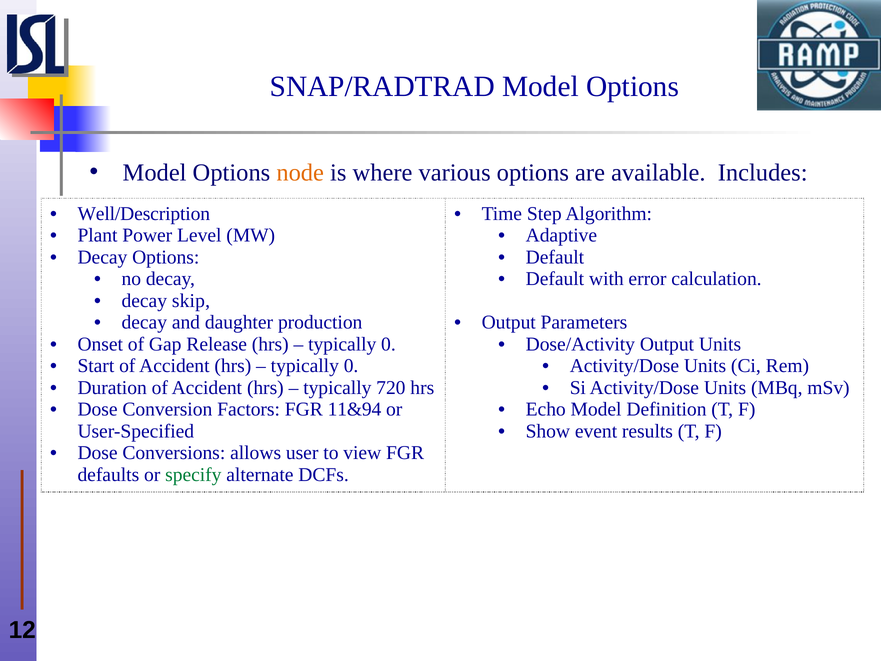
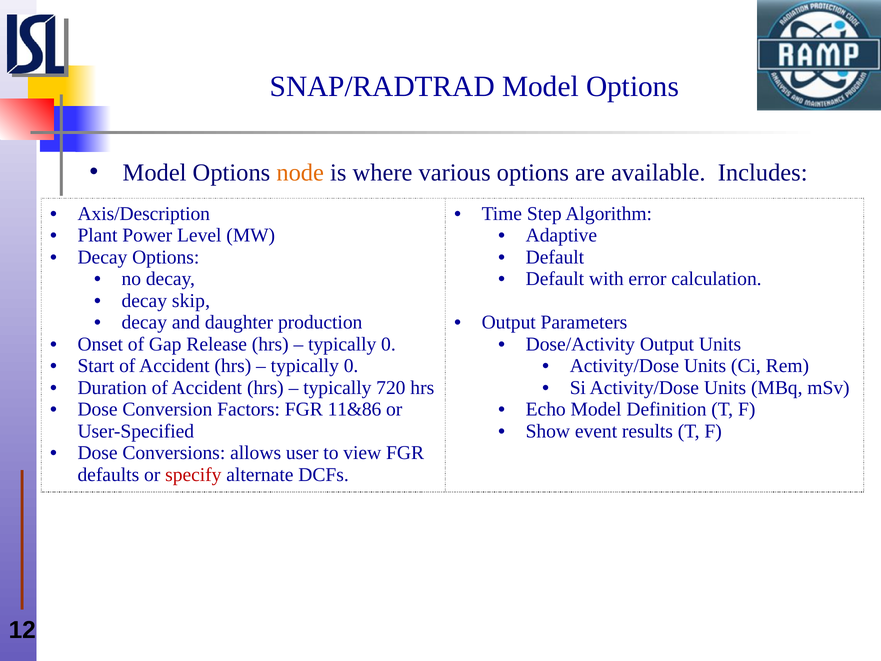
Well/Description: Well/Description -> Axis/Description
11&94: 11&94 -> 11&86
specify colour: green -> red
